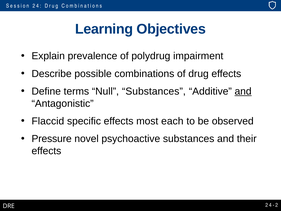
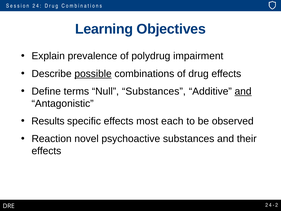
possible underline: none -> present
Flaccid: Flaccid -> Results
Pressure: Pressure -> Reaction
